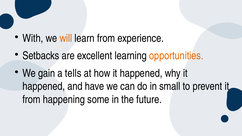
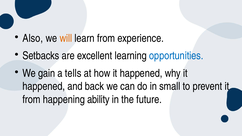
With: With -> Also
opportunities colour: orange -> blue
have: have -> back
some: some -> ability
